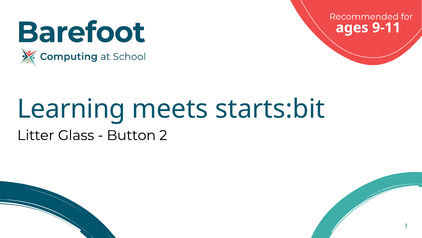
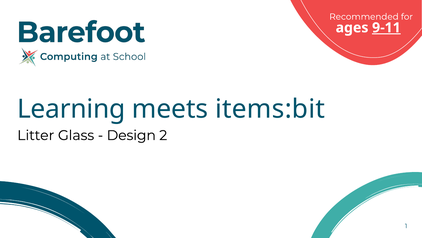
9-11 underline: none -> present
starts:bit: starts:bit -> items:bit
Button: Button -> Design
